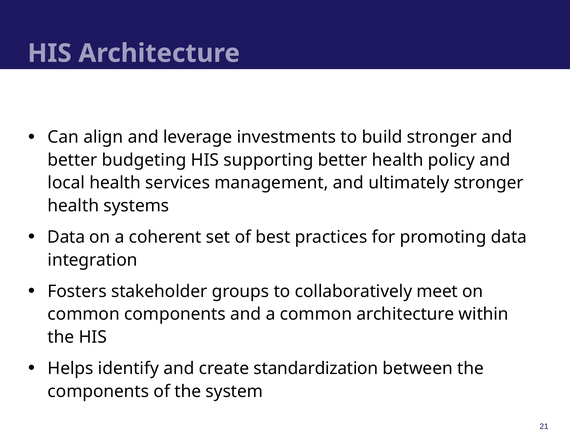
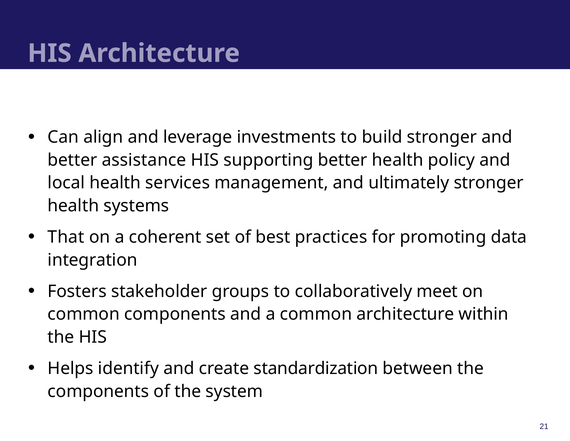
budgeting: budgeting -> assistance
Data at (66, 237): Data -> That
